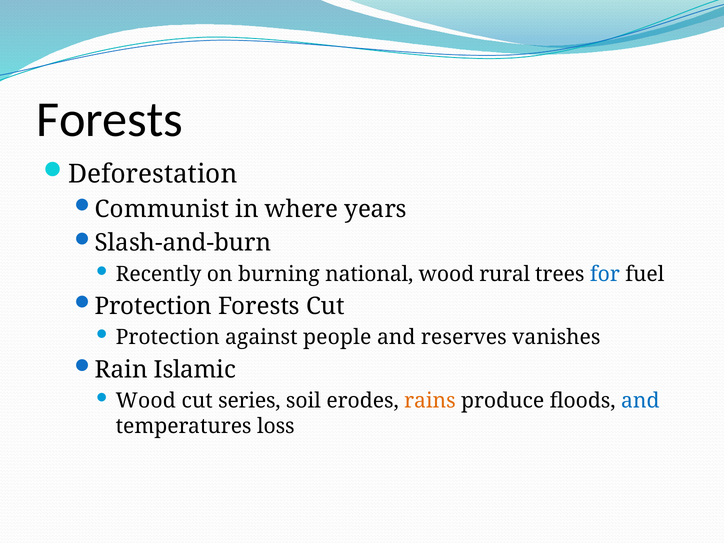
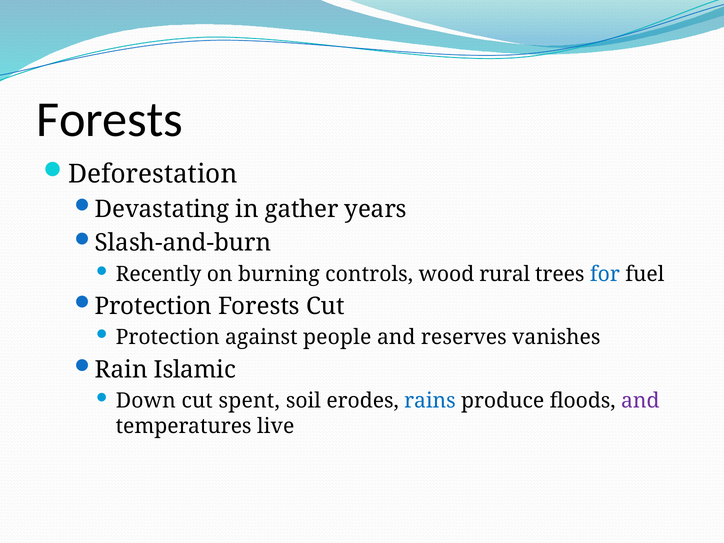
Communist: Communist -> Devastating
where: where -> gather
national: national -> controls
Wood at (146, 401): Wood -> Down
series: series -> spent
rains colour: orange -> blue
and at (640, 401) colour: blue -> purple
loss: loss -> live
